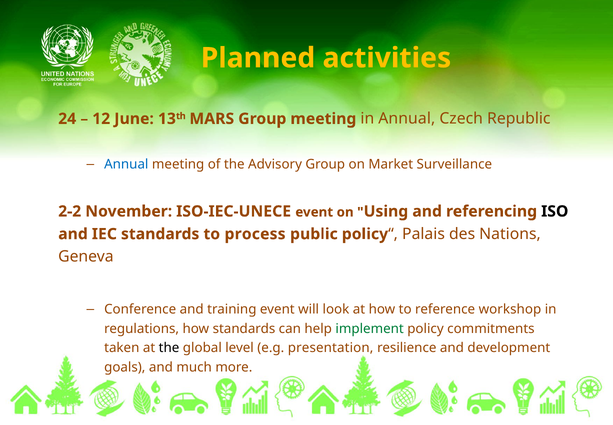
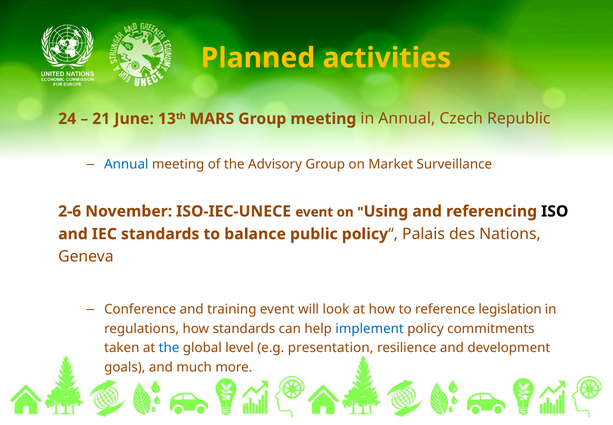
12: 12 -> 21
2-2: 2-2 -> 2-6
process: process -> balance
workshop: workshop -> legislation
implement colour: green -> blue
the at (169, 347) colour: black -> blue
